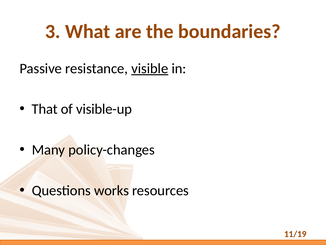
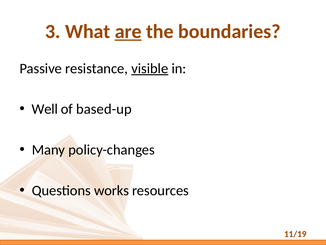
are underline: none -> present
That: That -> Well
visible-up: visible-up -> based-up
